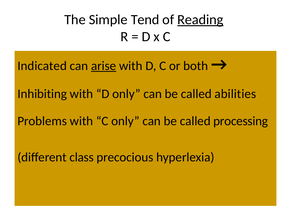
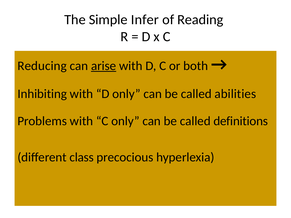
Tend: Tend -> Infer
Reading underline: present -> none
Indicated: Indicated -> Reducing
processing: processing -> definitions
